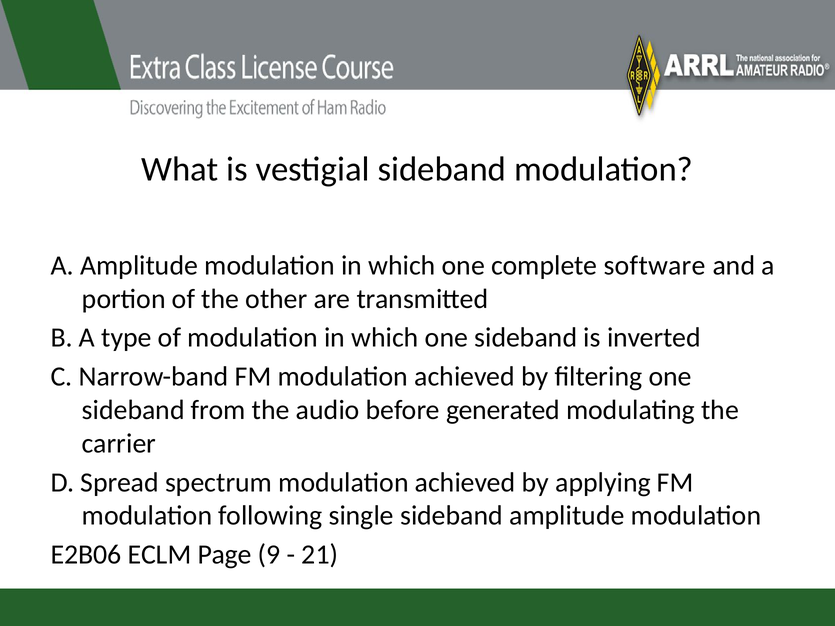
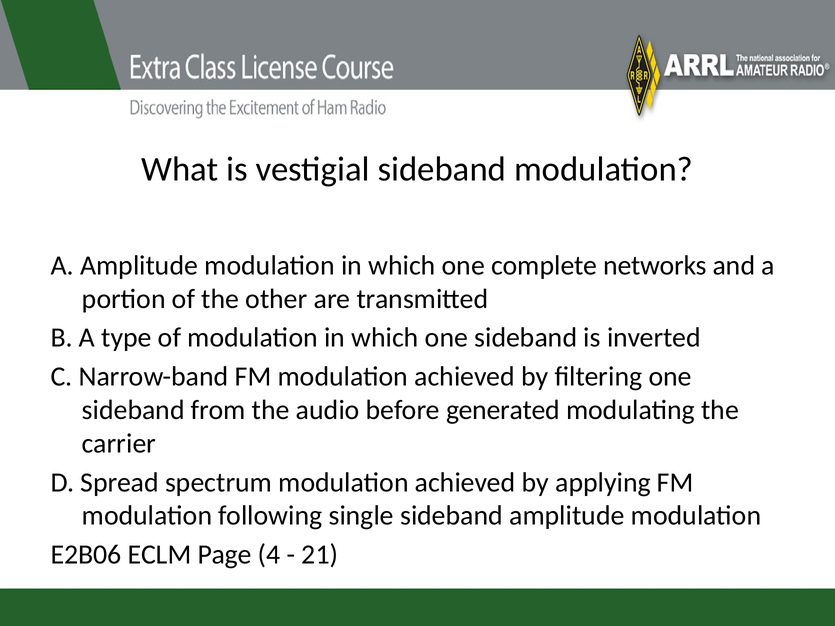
software: software -> networks
9: 9 -> 4
